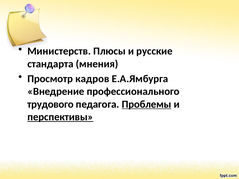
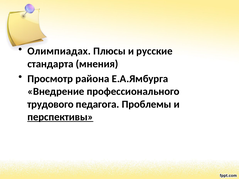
Министерств: Министерств -> Олимпиадах
кадров: кадров -> района
Проблемы underline: present -> none
